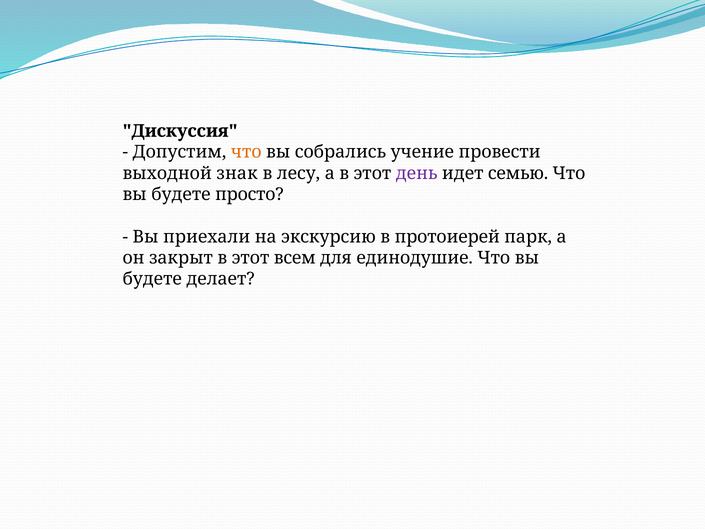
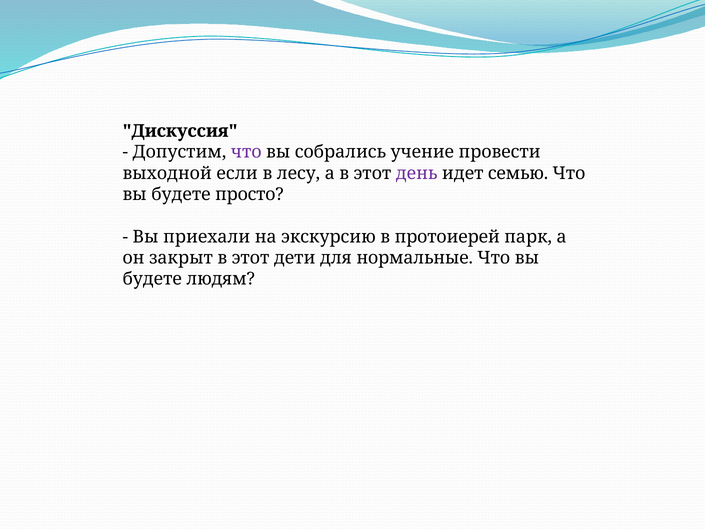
что at (246, 152) colour: orange -> purple
знак: знак -> если
всем: всем -> дети
единодушие: единодушие -> нормальные
делает: делает -> людям
